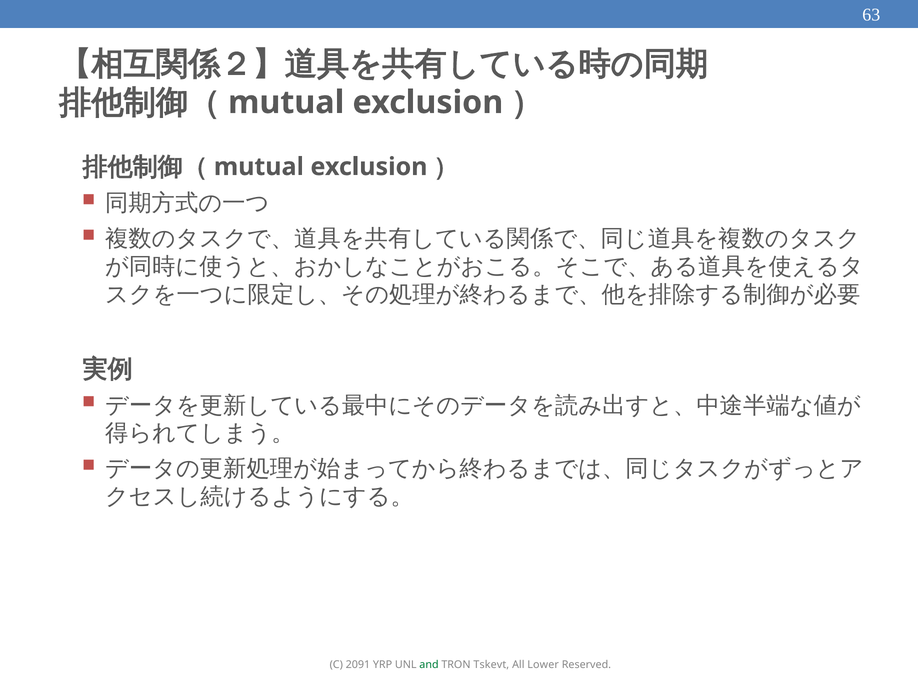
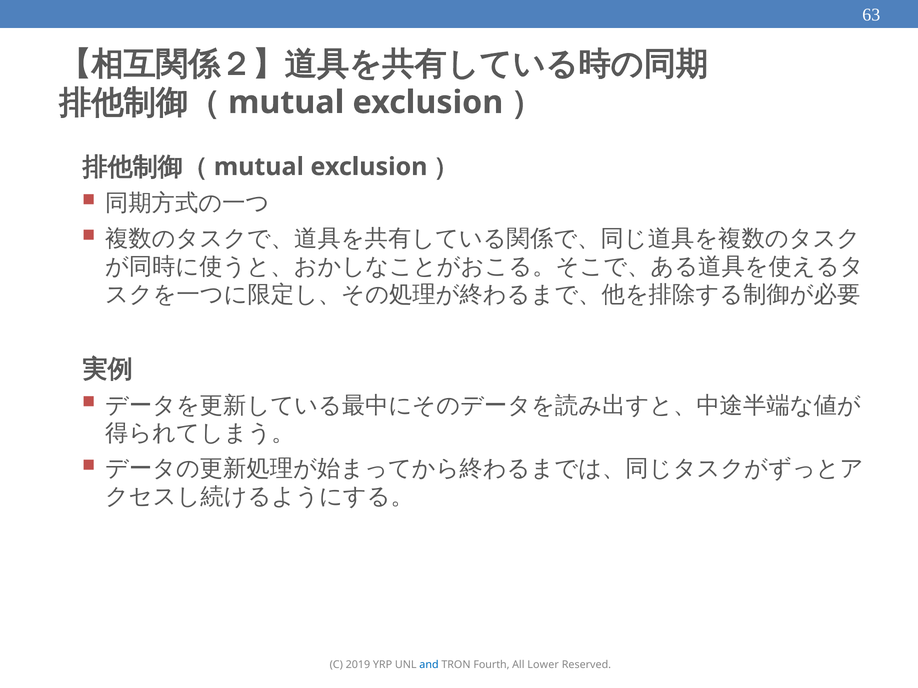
2091: 2091 -> 2019
and colour: green -> blue
Tskevt: Tskevt -> Fourth
